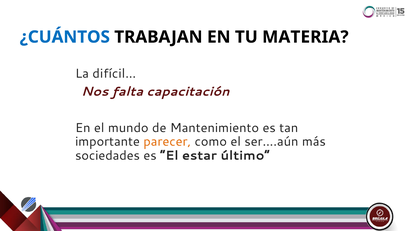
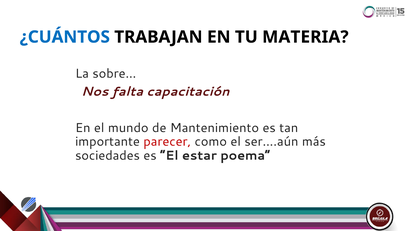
difícil…: difícil… -> sobre…
parecer colour: orange -> red
último: último -> poema
